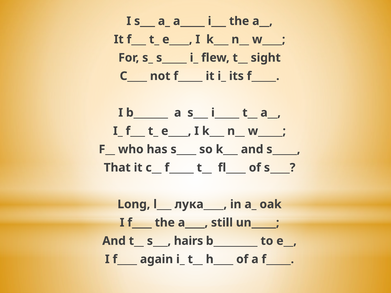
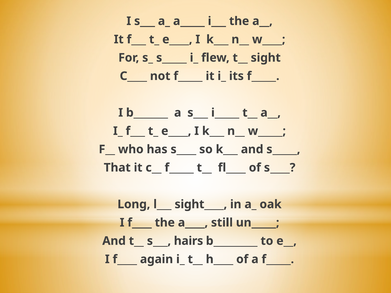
лука____: лука____ -> sight____
